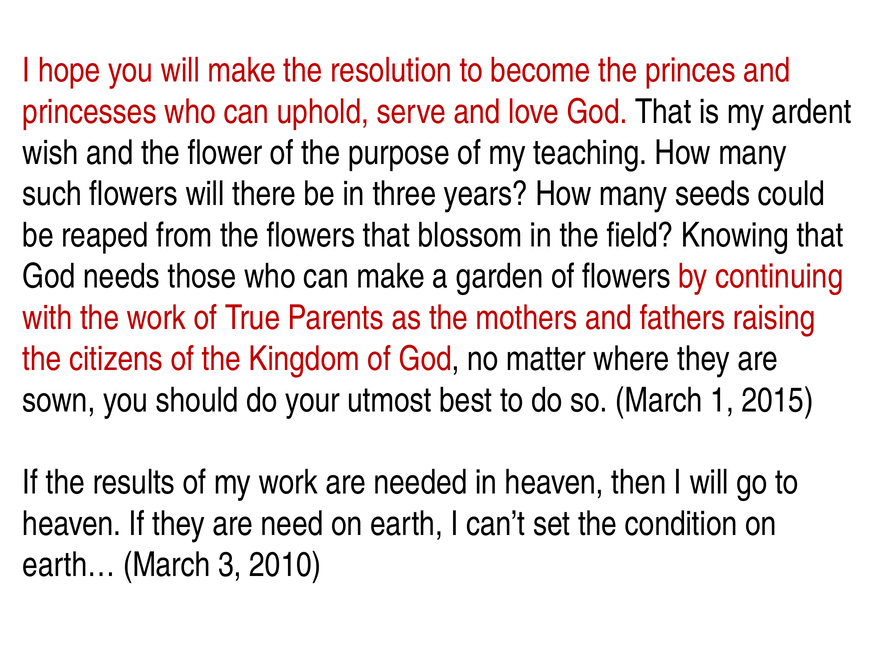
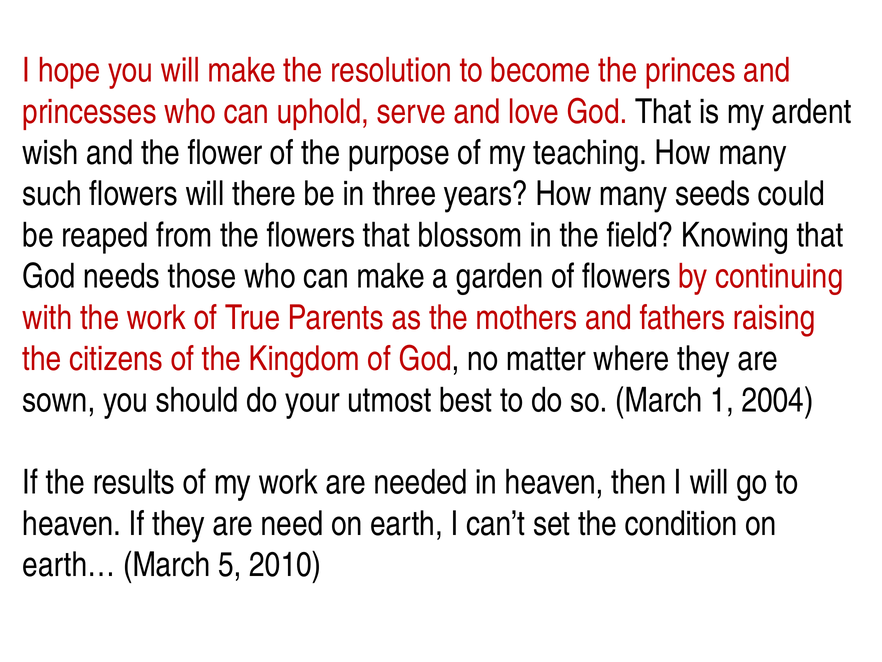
2015: 2015 -> 2004
3: 3 -> 5
